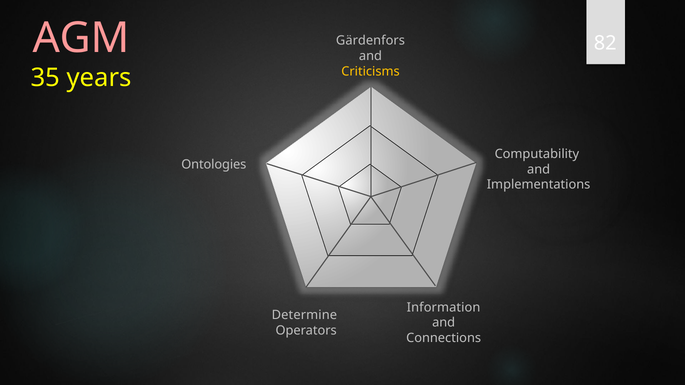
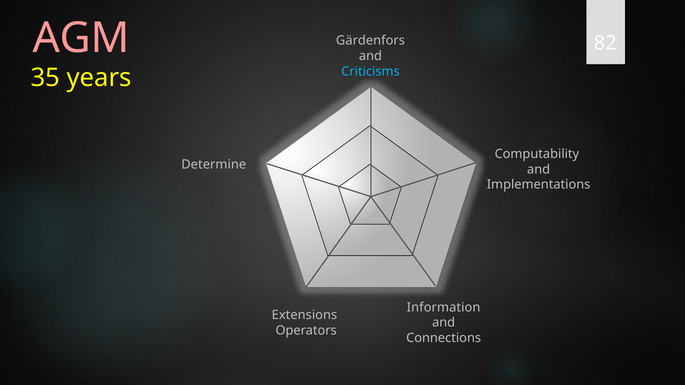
Criticisms colour: yellow -> light blue
Ontologies: Ontologies -> Determine
Determine: Determine -> Extensions
